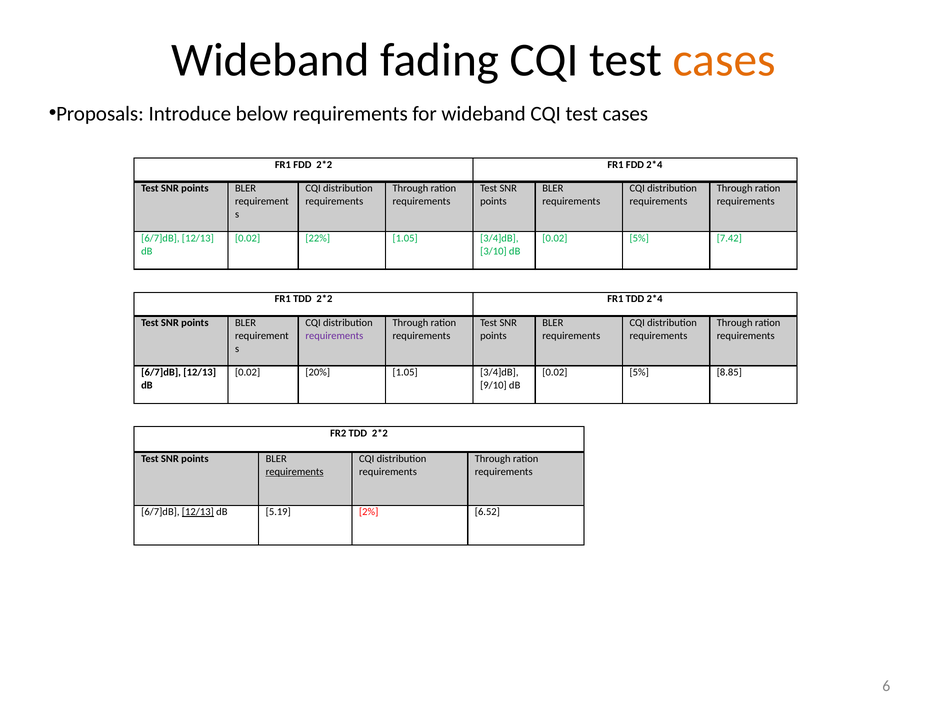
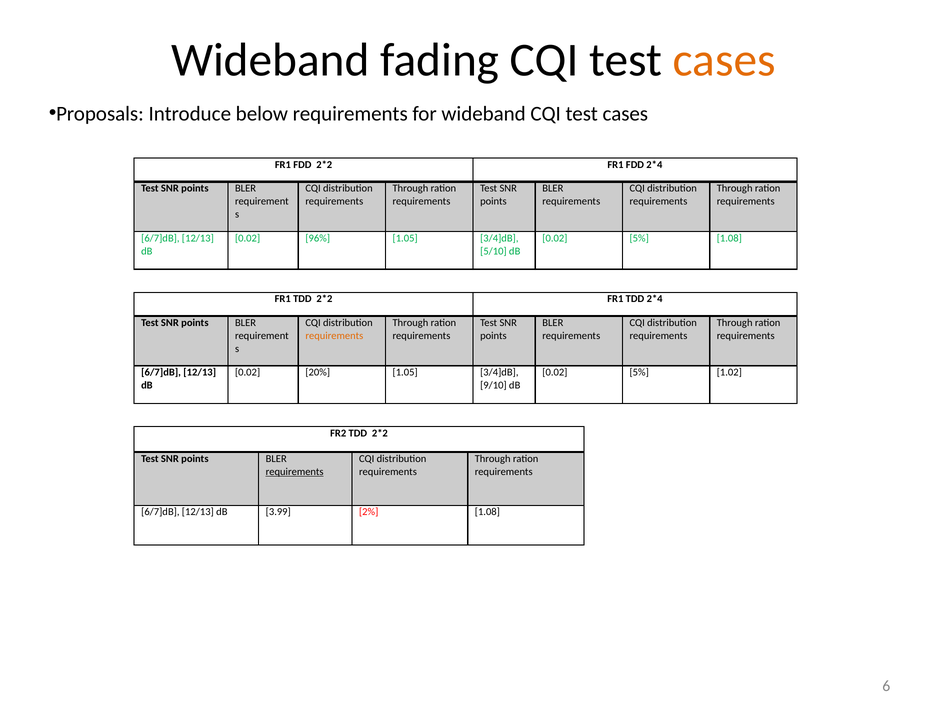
22%: 22% -> 96%
5% 7.42: 7.42 -> 1.08
3/10: 3/10 -> 5/10
requirements at (334, 335) colour: purple -> orange
8.85: 8.85 -> 1.02
12/13 at (198, 511) underline: present -> none
5.19: 5.19 -> 3.99
2% 6.52: 6.52 -> 1.08
